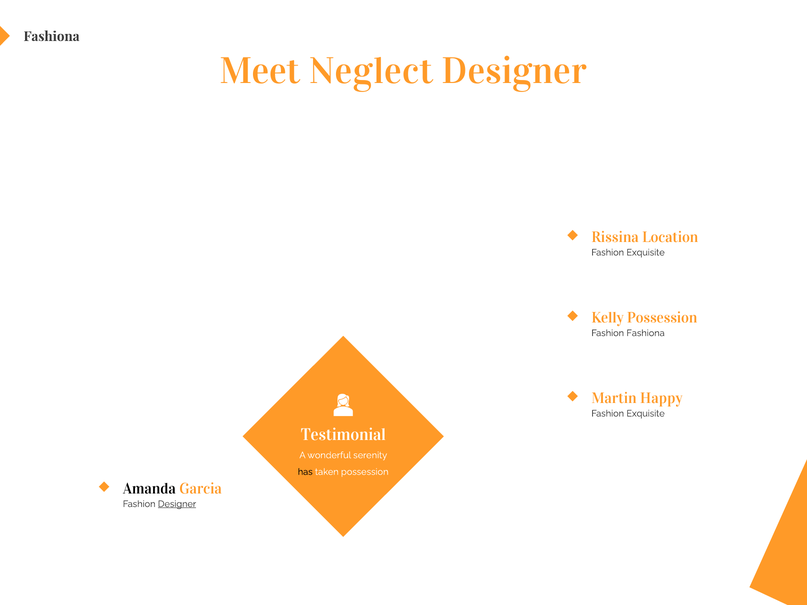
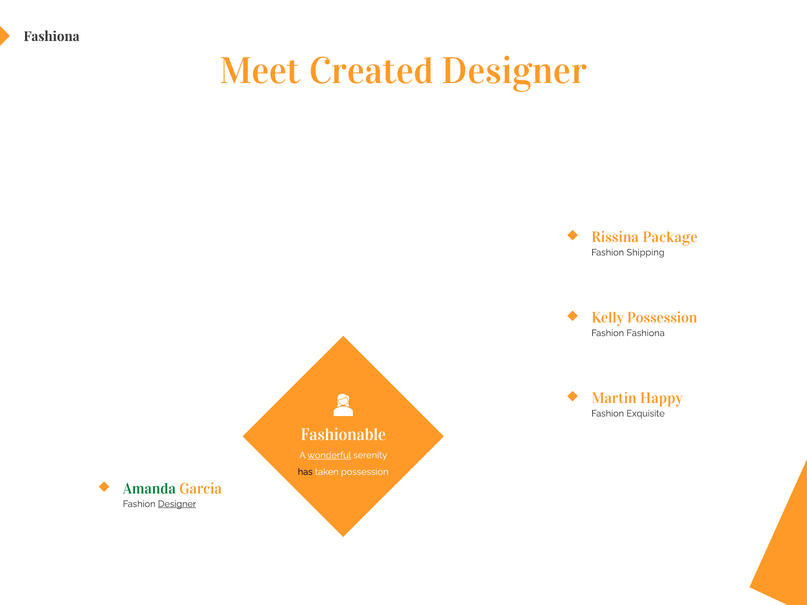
Neglect: Neglect -> Created
Location: Location -> Package
Exquisite at (646, 253): Exquisite -> Shipping
Testimonial: Testimonial -> Fashionable
wonderful underline: none -> present
Amanda colour: black -> green
